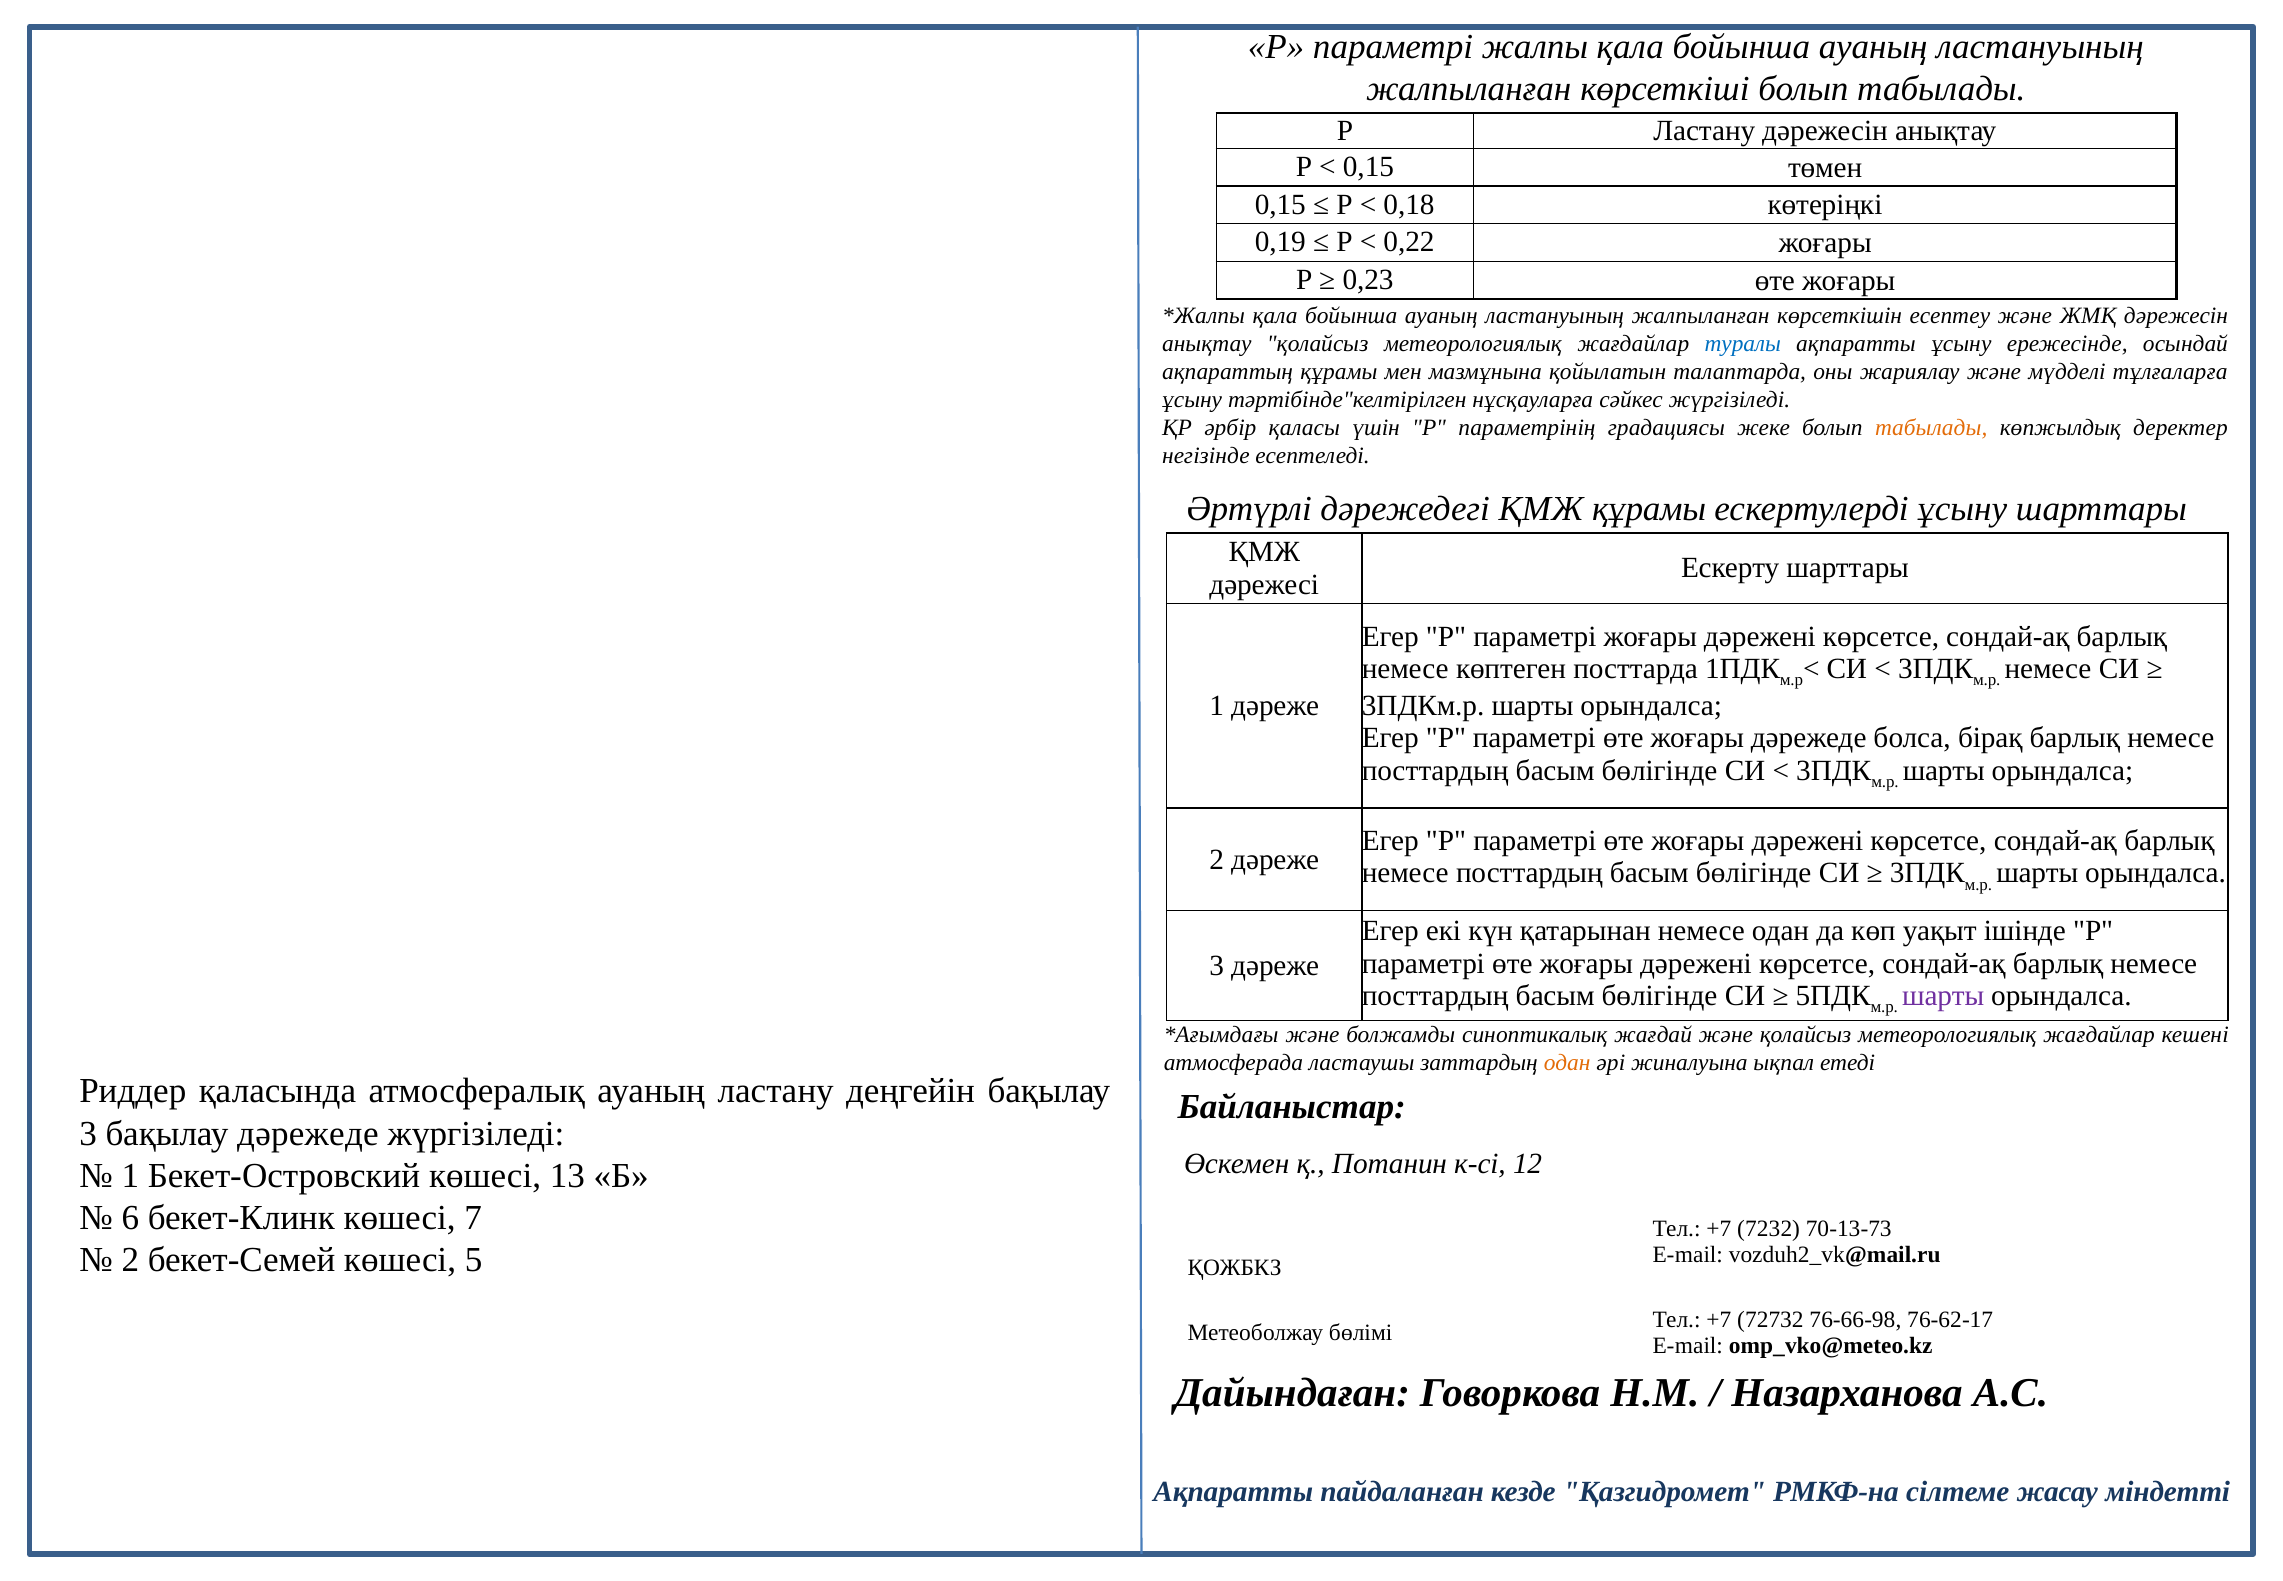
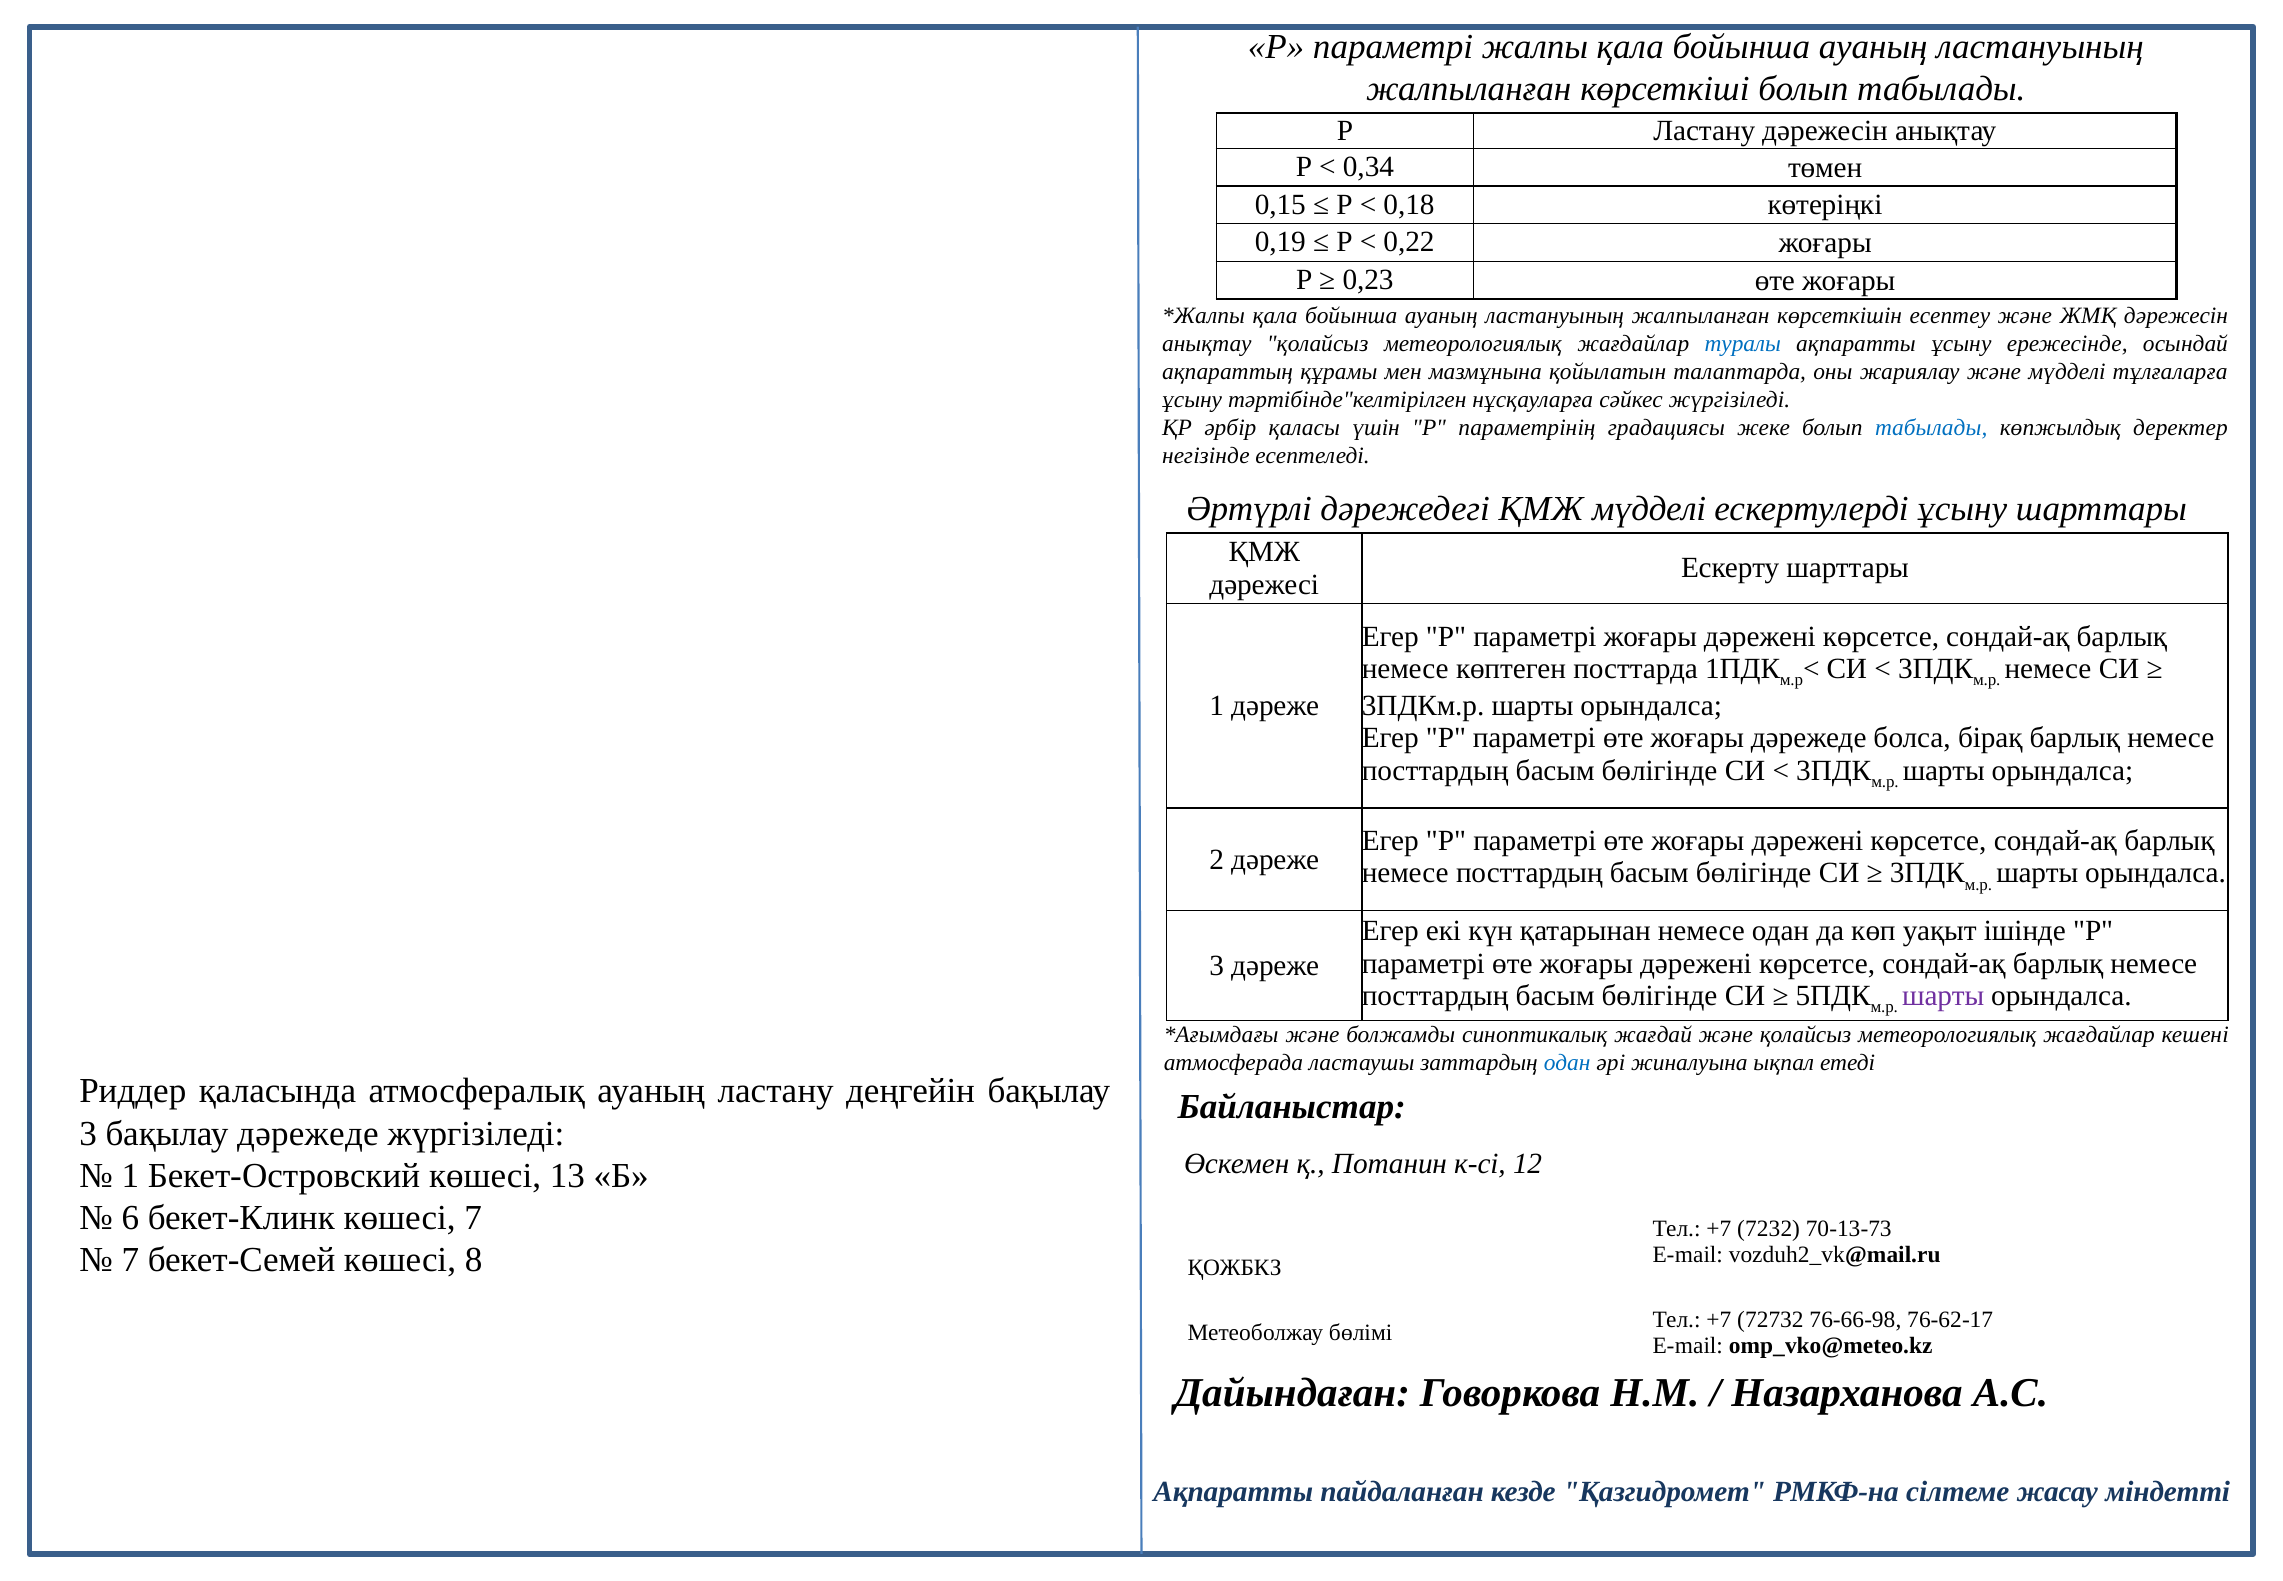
0,15 at (1368, 167): 0,15 -> 0,34
табылады at (1931, 427) colour: orange -> blue
ҚМЖ құрамы: құрамы -> мүдделі
одан at (1567, 1062) colour: orange -> blue
2 at (130, 1260): 2 -> 7
5: 5 -> 8
